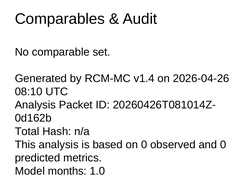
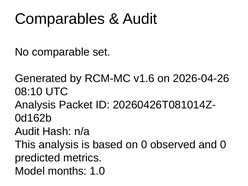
v1.4: v1.4 -> v1.6
Total at (27, 131): Total -> Audit
